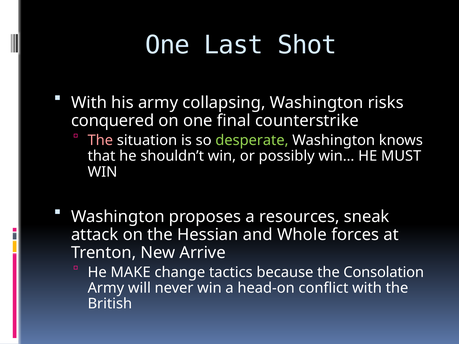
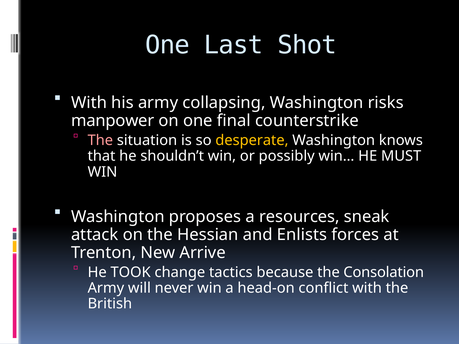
conquered: conquered -> manpower
desperate colour: light green -> yellow
Whole: Whole -> Enlists
MAKE: MAKE -> TOOK
